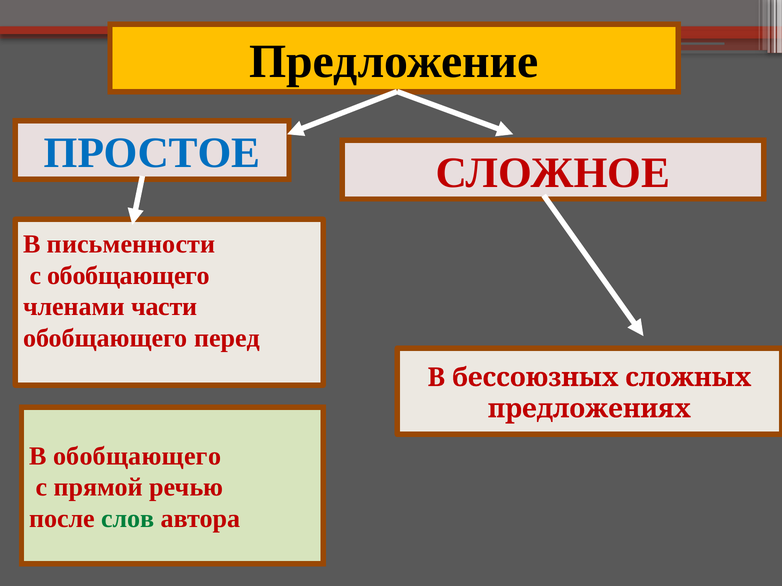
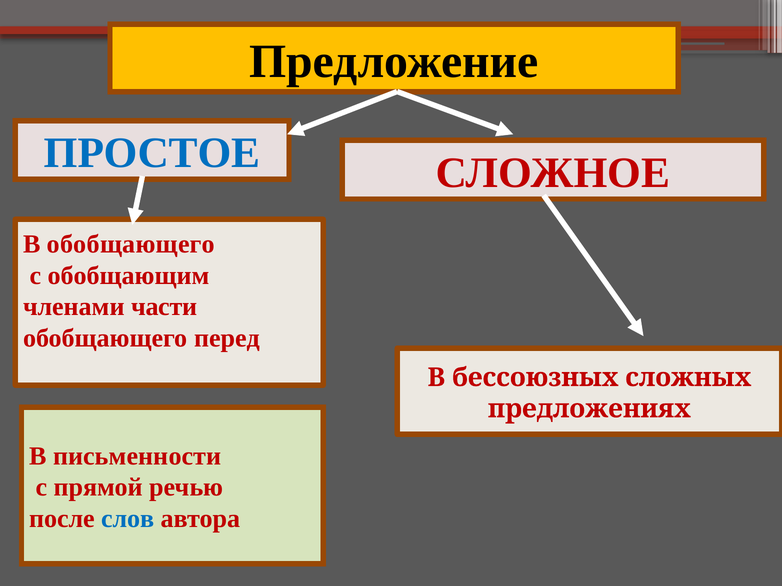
В письменности: письменности -> обобщающего
с обобщающего: обобщающего -> обобщающим
В обобщающего: обобщающего -> письменности
слов colour: green -> blue
